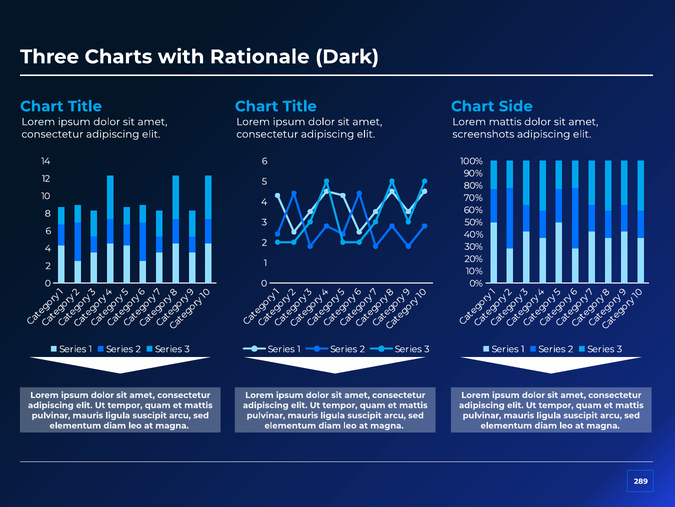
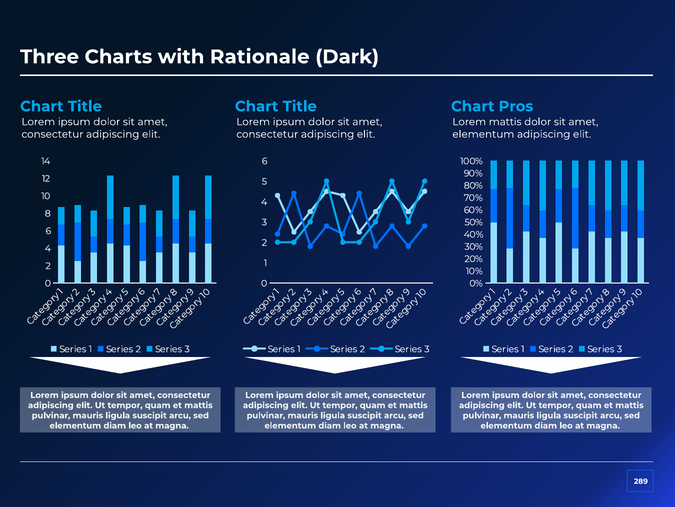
Side: Side -> Pros
screenshots at (483, 134): screenshots -> elementum
